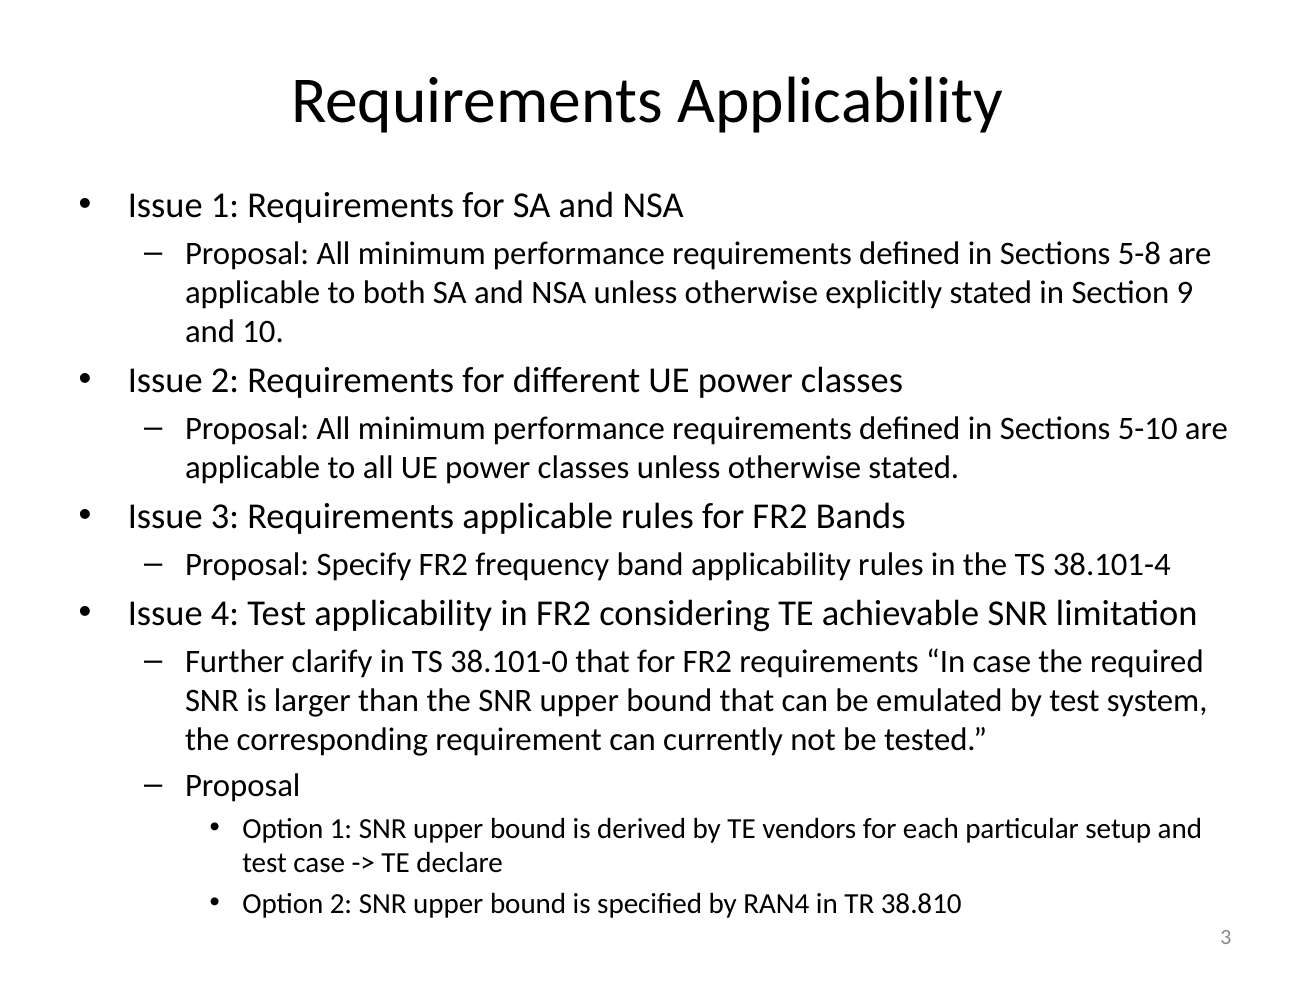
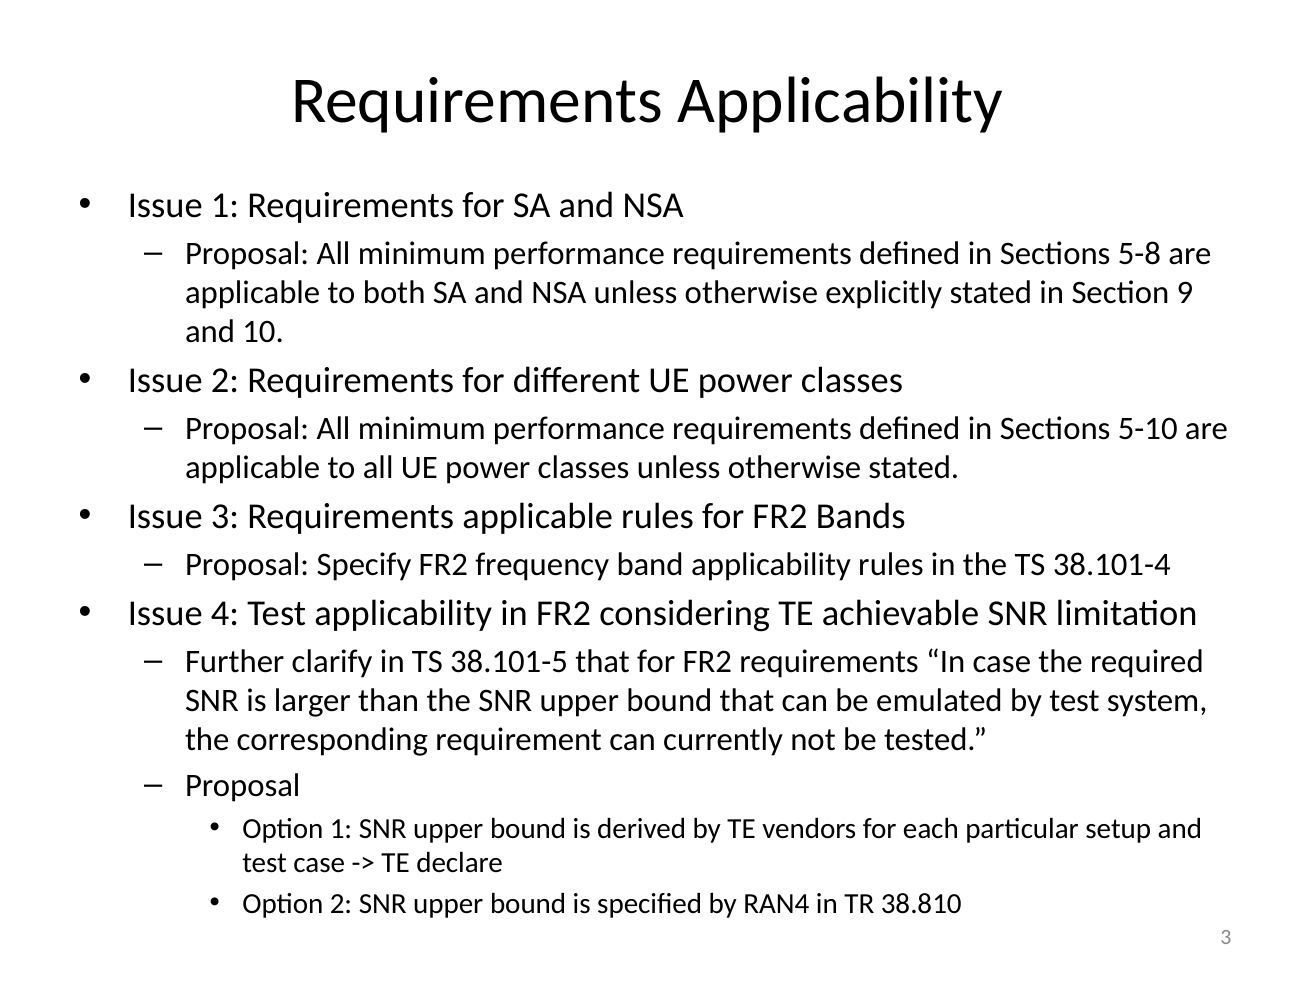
38.101-0: 38.101-0 -> 38.101-5
